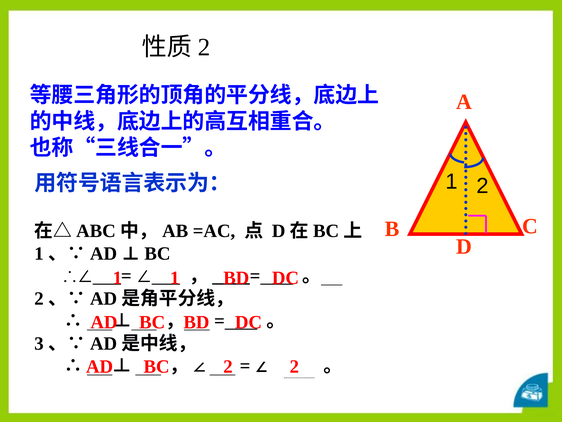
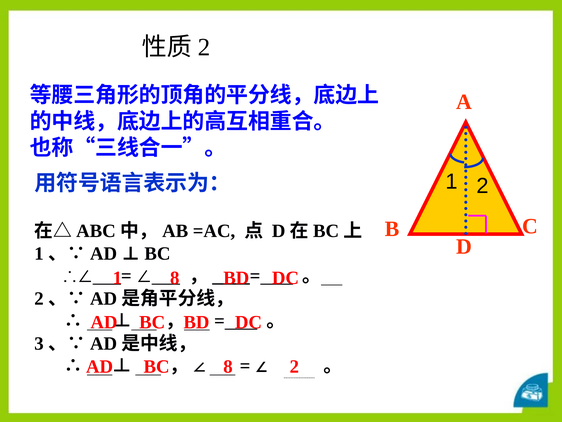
1 at (175, 278): 1 -> 8
BC 2: 2 -> 8
